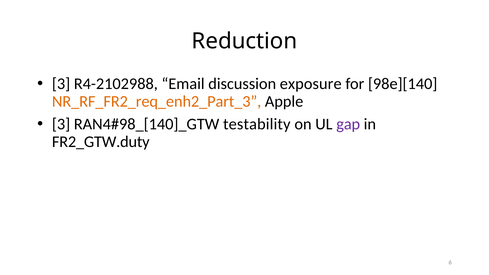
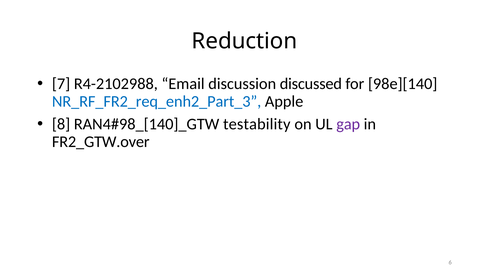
3 at (61, 84): 3 -> 7
exposure: exposure -> discussed
NR_RF_FR2_req_enh2_Part_3 colour: orange -> blue
3 at (61, 124): 3 -> 8
FR2_GTW.duty: FR2_GTW.duty -> FR2_GTW.over
